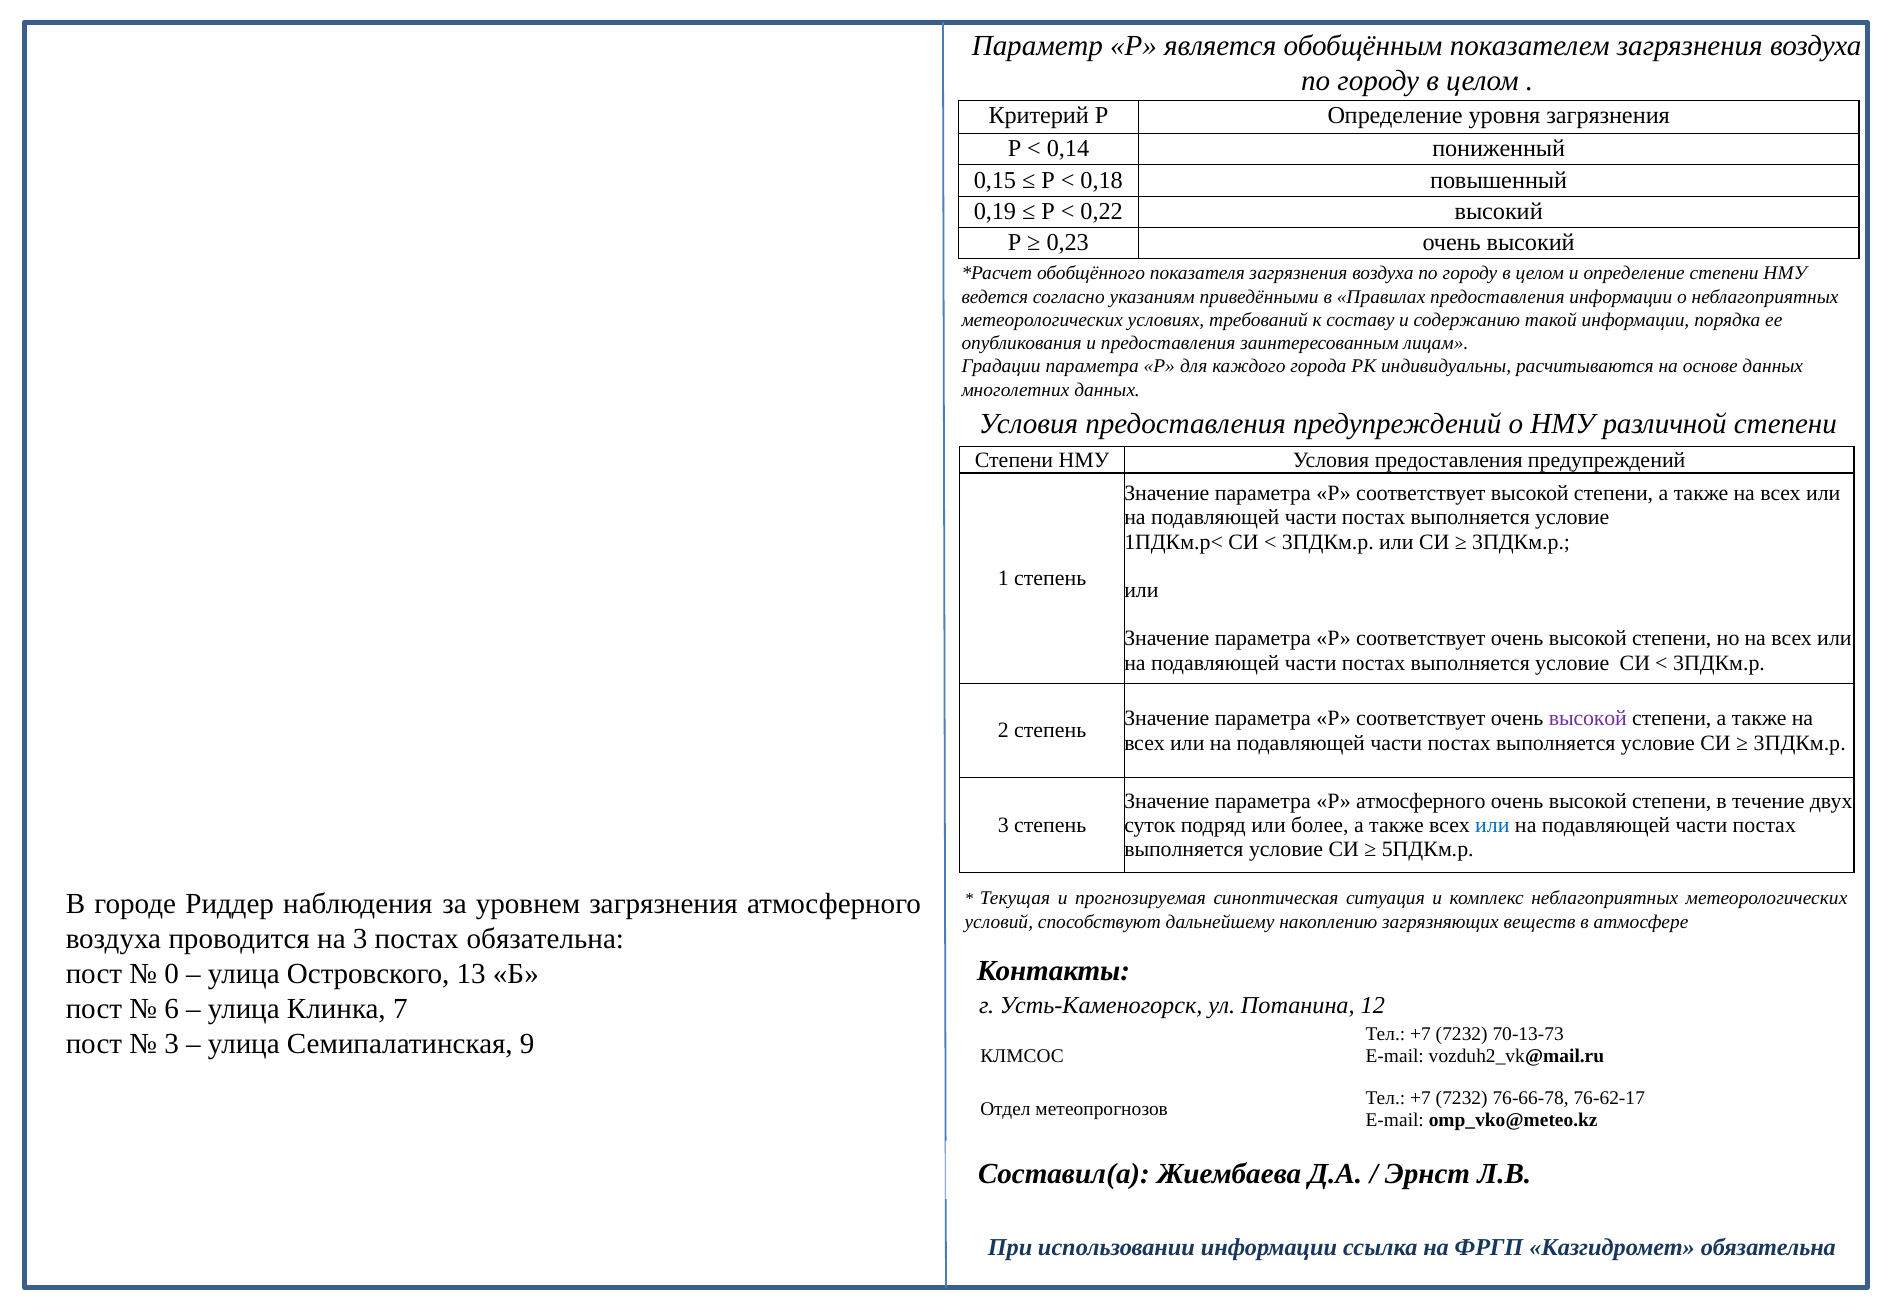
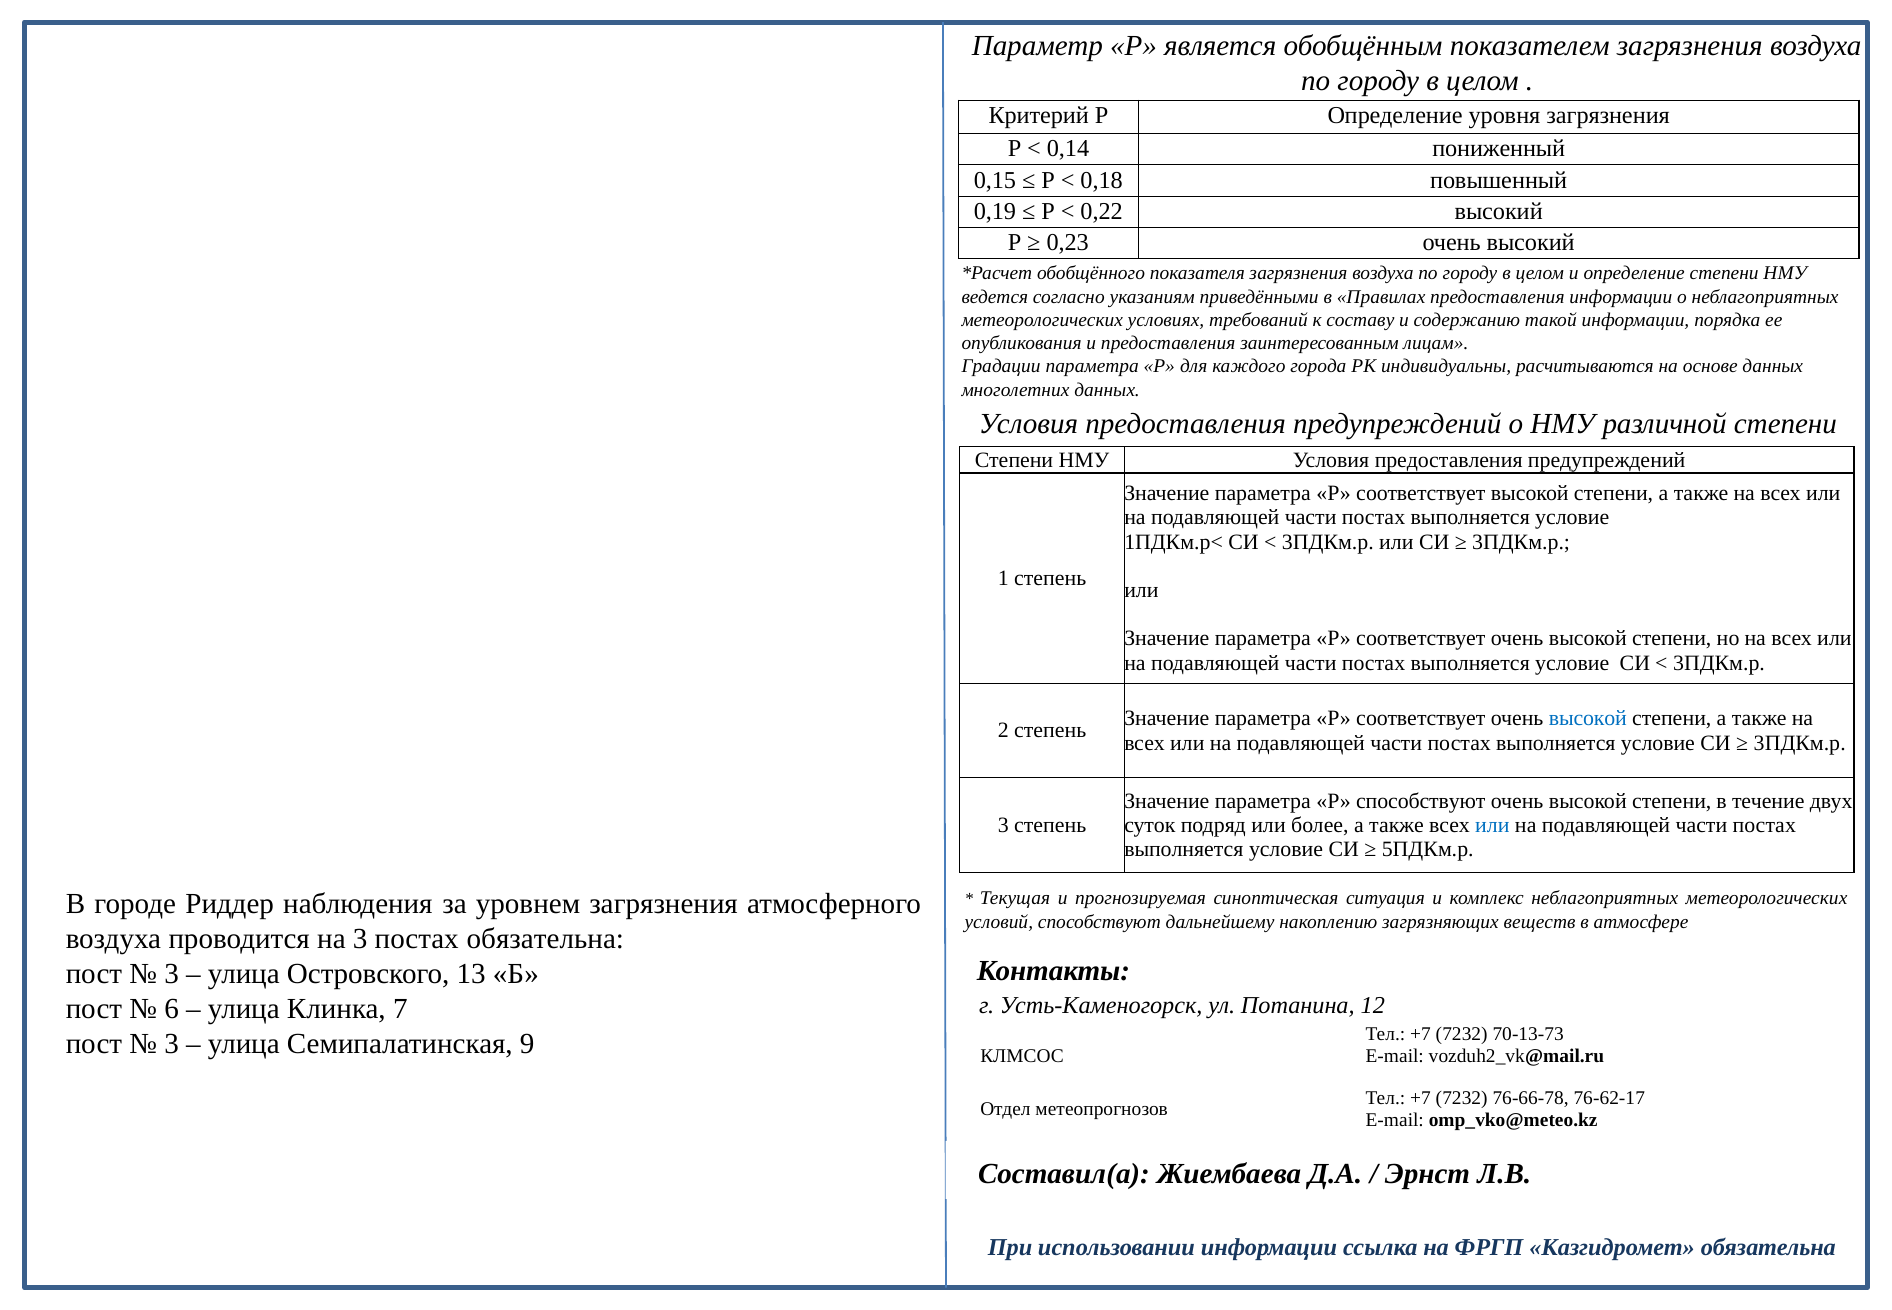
высокой at (1588, 719) colour: purple -> blue
Р атмосферного: атмосферного -> способствуют
0 at (172, 974): 0 -> 3
